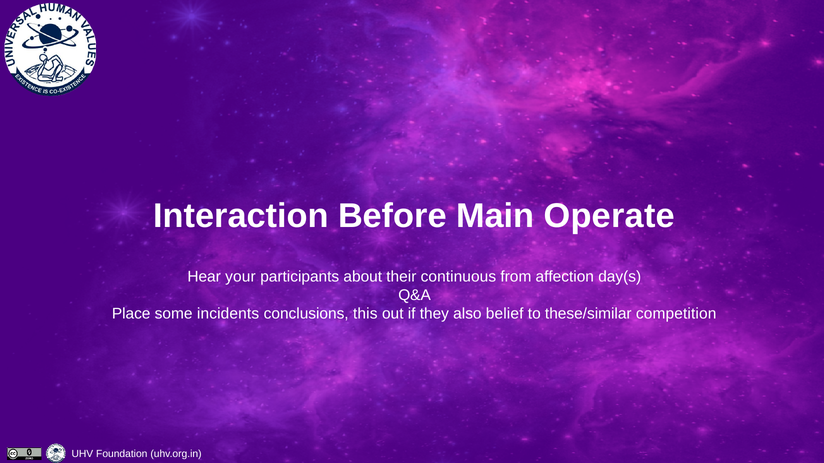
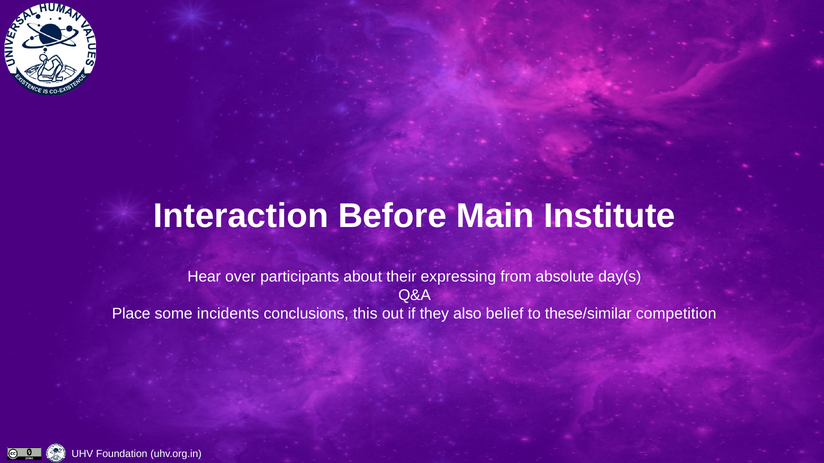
Operate: Operate -> Institute
your: your -> over
continuous: continuous -> expressing
affection: affection -> absolute
